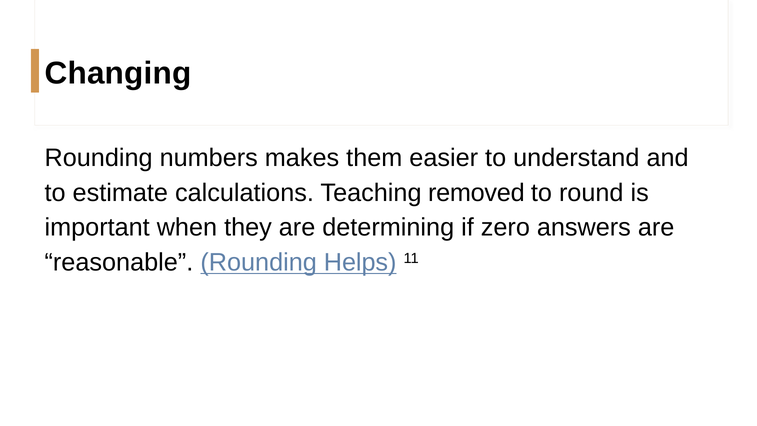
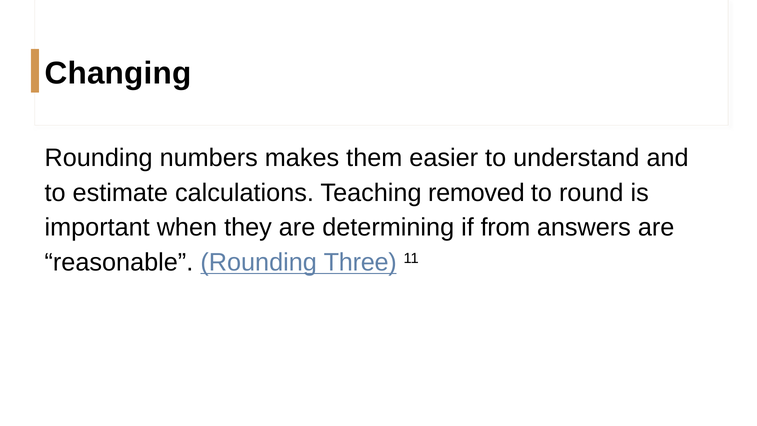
zero: zero -> from
Helps: Helps -> Three
